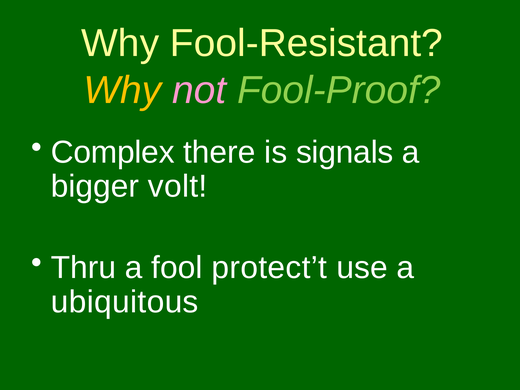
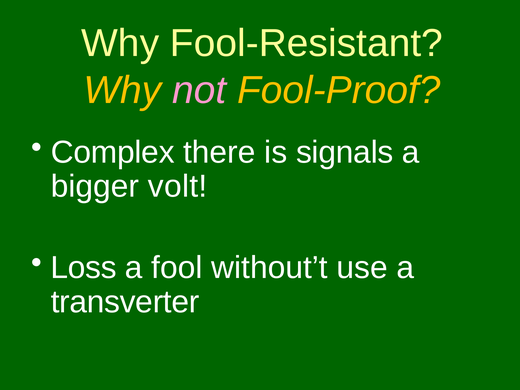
Fool-Proof colour: light green -> yellow
Thru: Thru -> Loss
protect’t: protect’t -> without’t
ubiquitous: ubiquitous -> transverter
